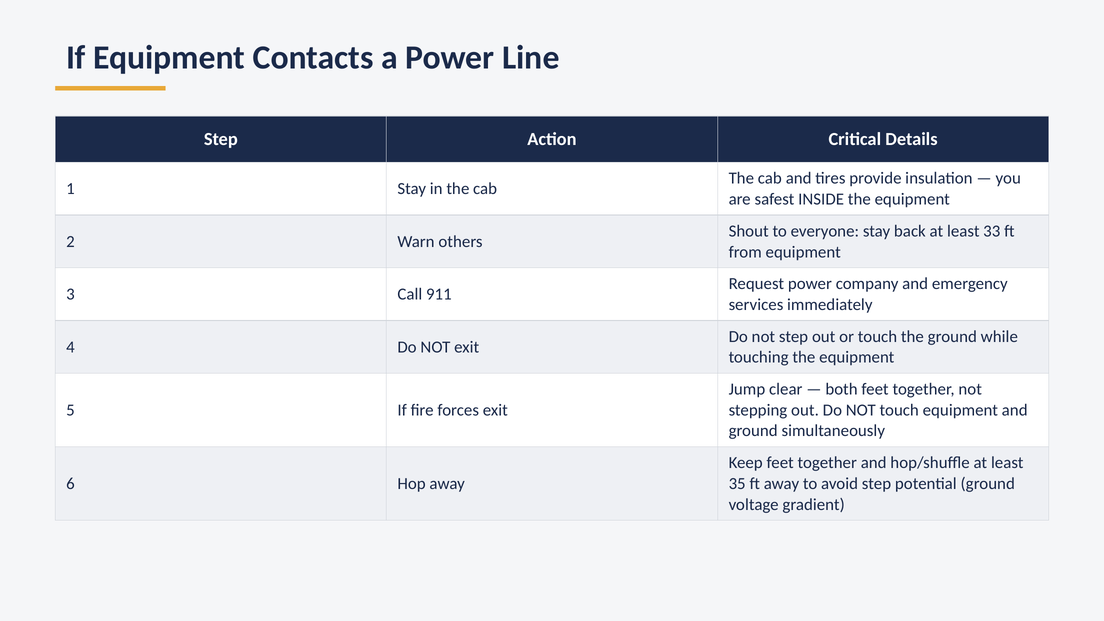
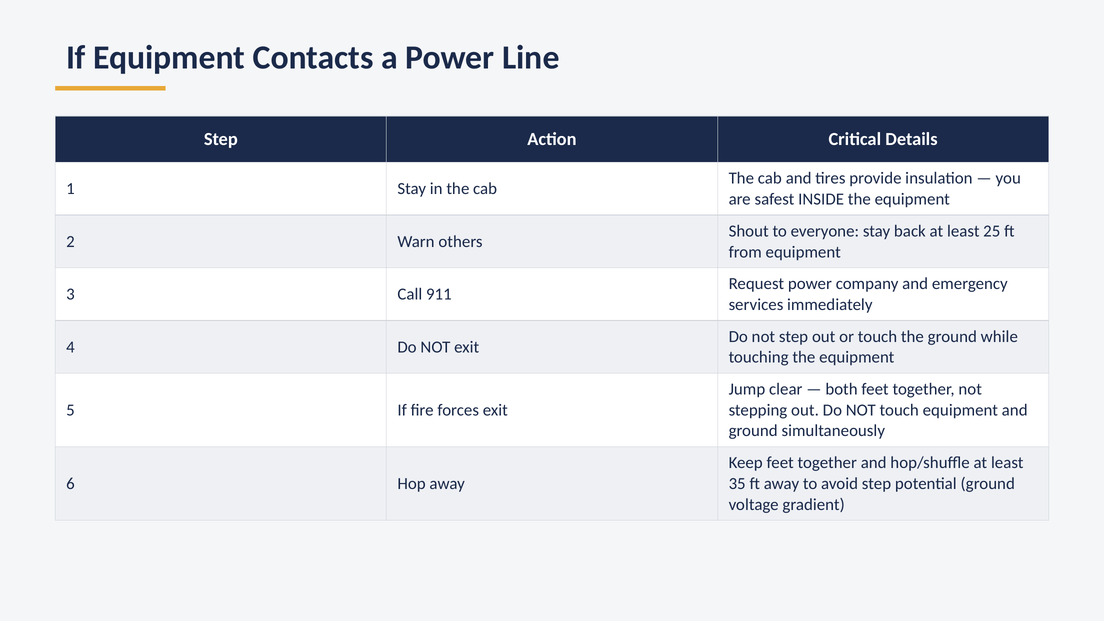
33: 33 -> 25
